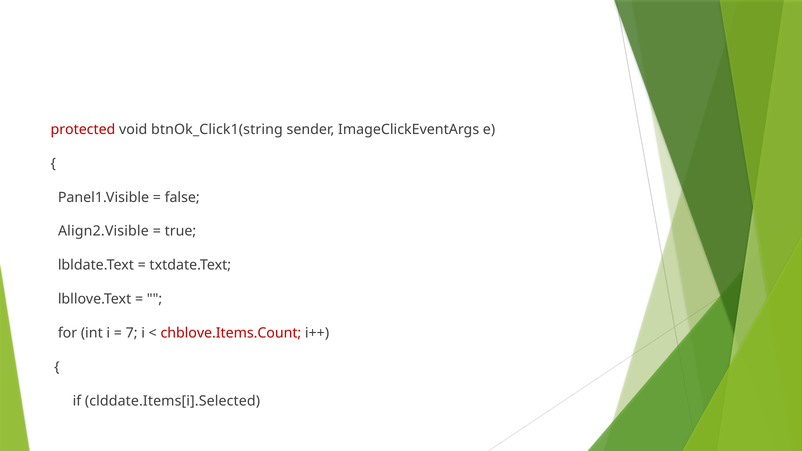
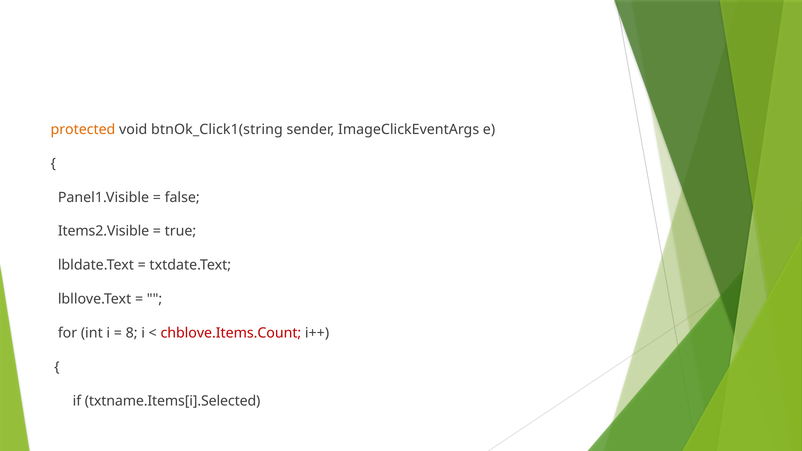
protected colour: red -> orange
Align2.Visible: Align2.Visible -> Items2.Visible
7: 7 -> 8
clddate.Items[i].Selected: clddate.Items[i].Selected -> txtname.Items[i].Selected
